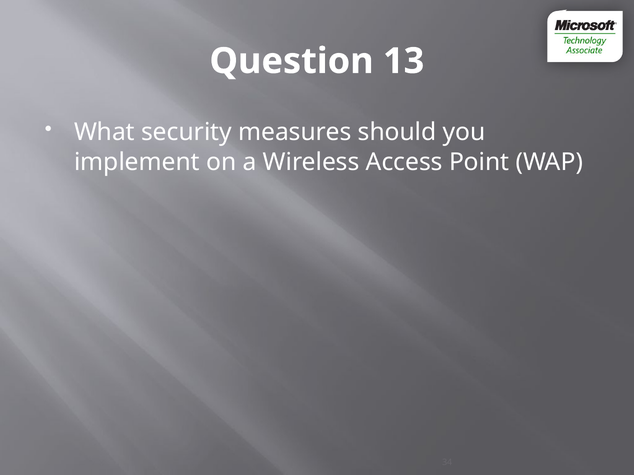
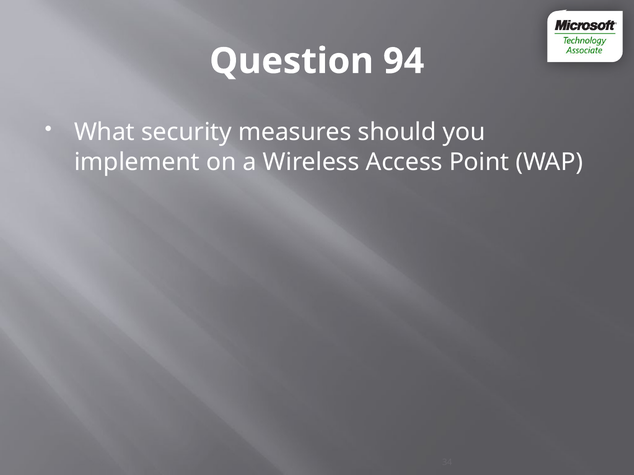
13: 13 -> 94
